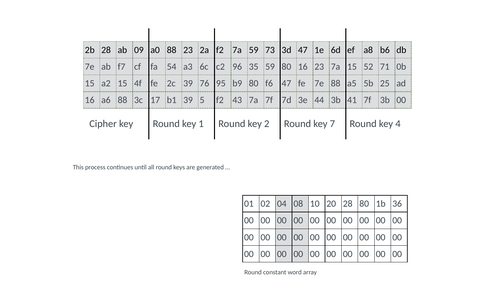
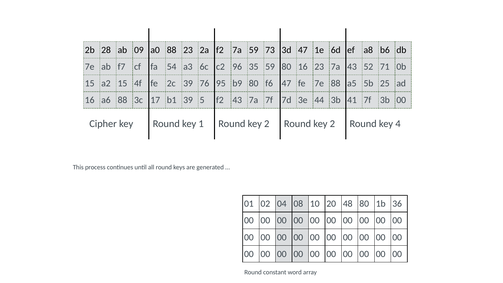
7a 15: 15 -> 43
2 Round key 7: 7 -> 2
20 28: 28 -> 48
